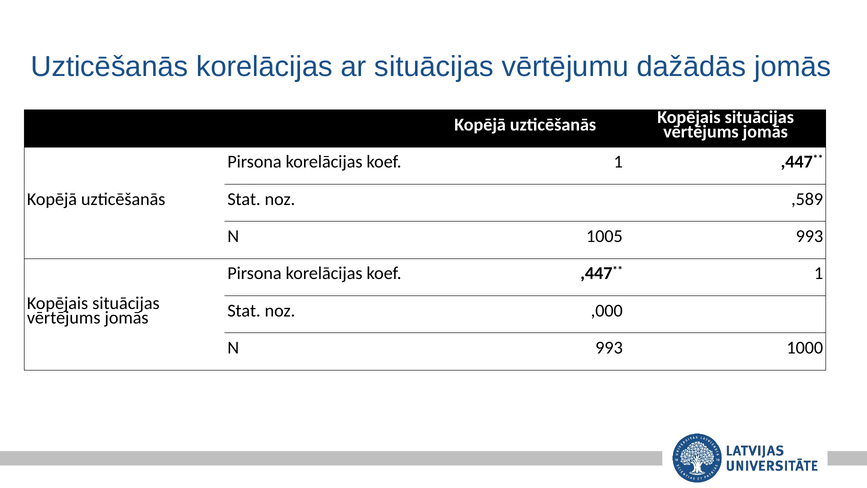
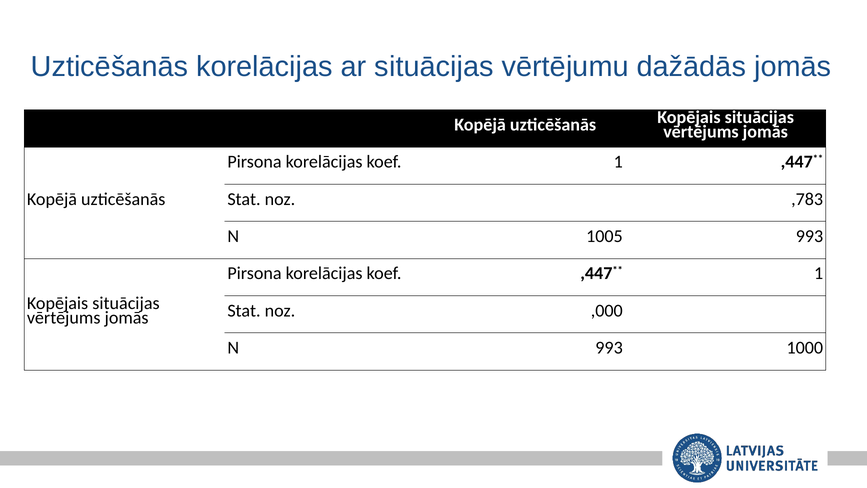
,589: ,589 -> ,783
